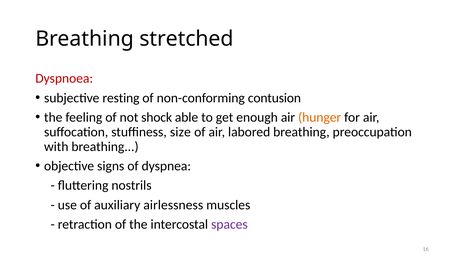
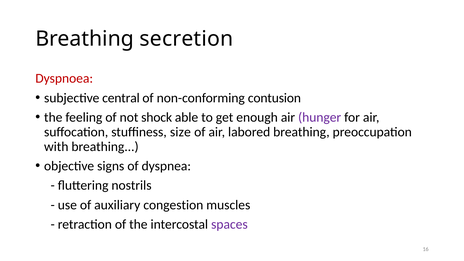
stretched: stretched -> secretion
resting: resting -> central
hunger colour: orange -> purple
airlessness: airlessness -> congestion
